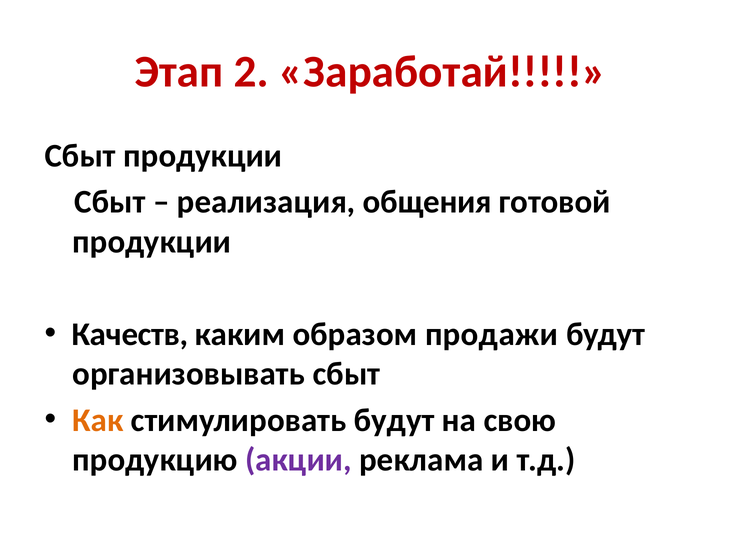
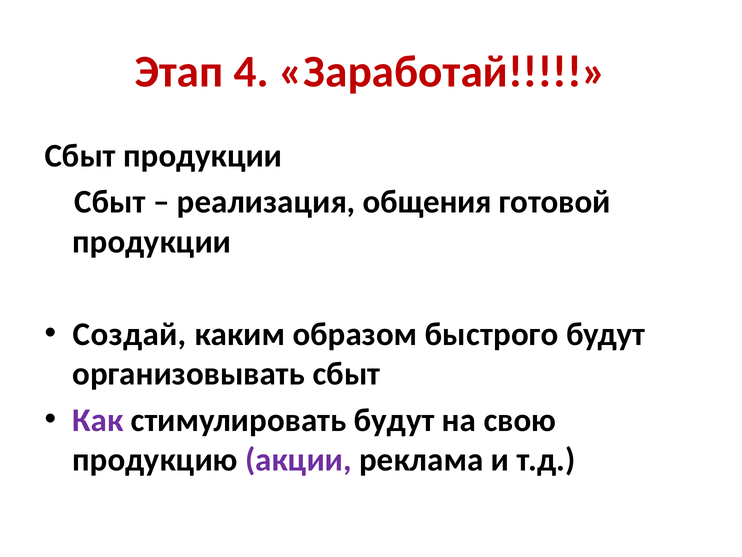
2: 2 -> 4
Качеств: Качеств -> Создай
продажи: продажи -> быстрого
Как colour: orange -> purple
